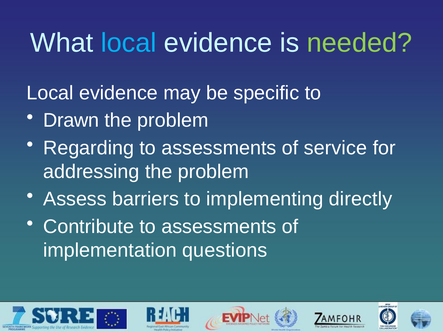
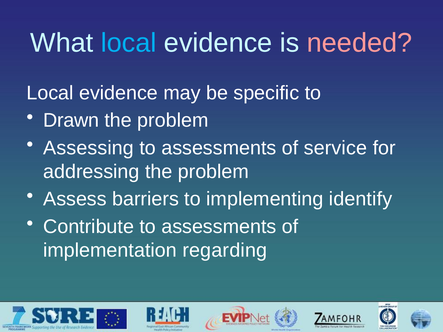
needed colour: light green -> pink
Regarding: Regarding -> Assessing
directly: directly -> identify
questions: questions -> regarding
